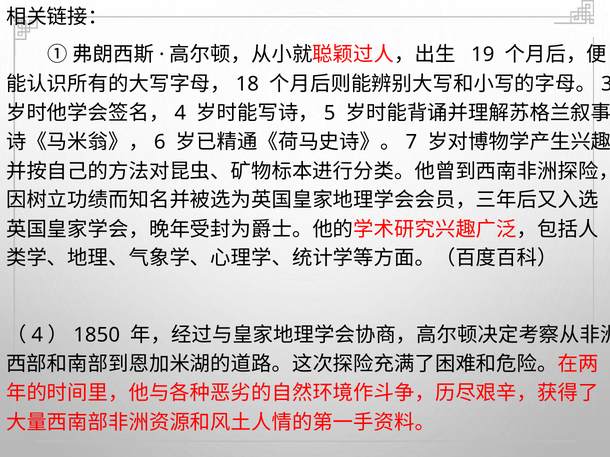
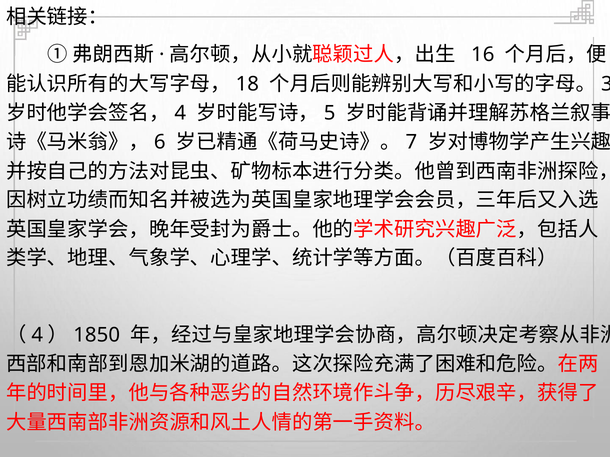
19: 19 -> 16
